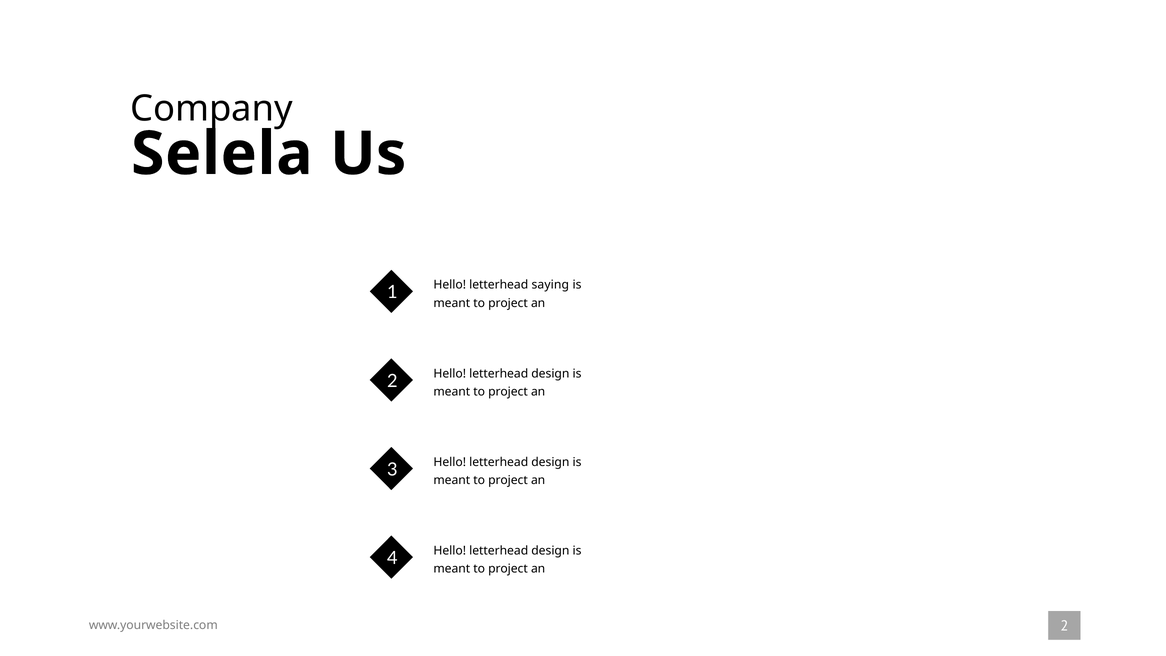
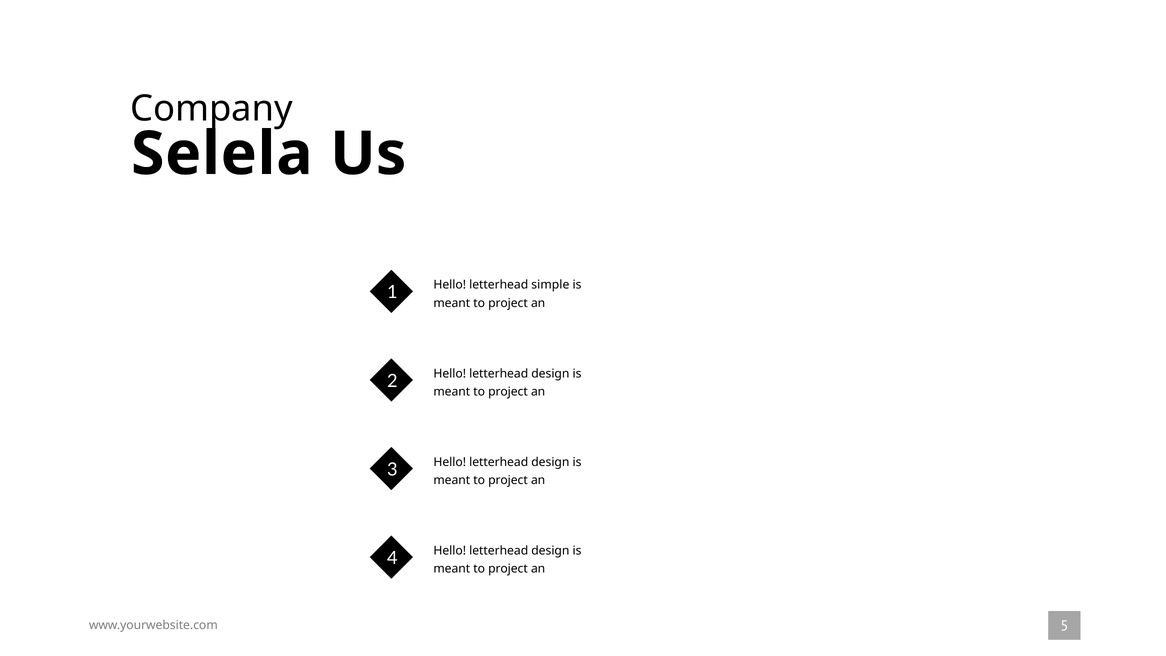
saying: saying -> simple
www.yourwebsite.com 2: 2 -> 5
